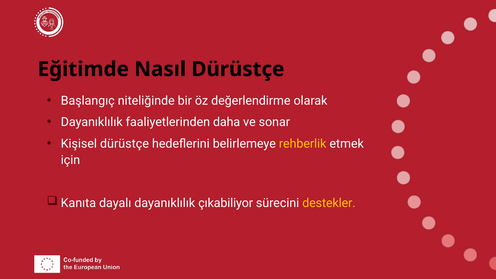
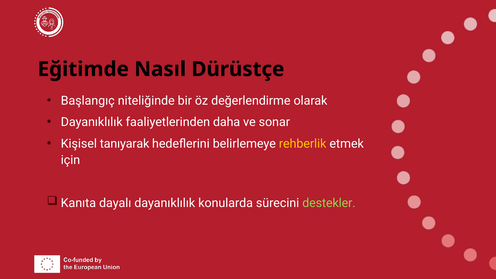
Kişisel dürüstçe: dürüstçe -> tanıyarak
çıkabiliyor: çıkabiliyor -> konularda
destekler colour: yellow -> light green
